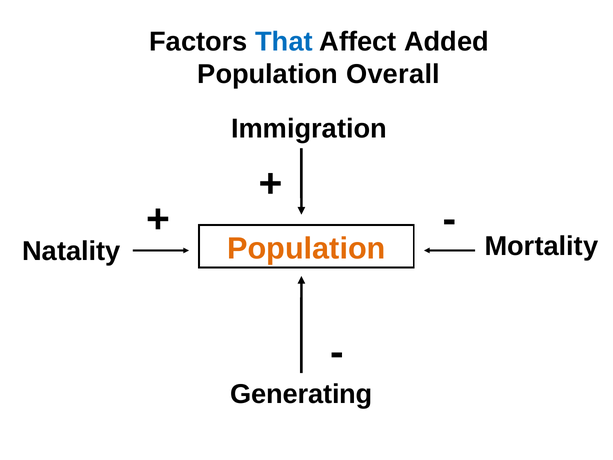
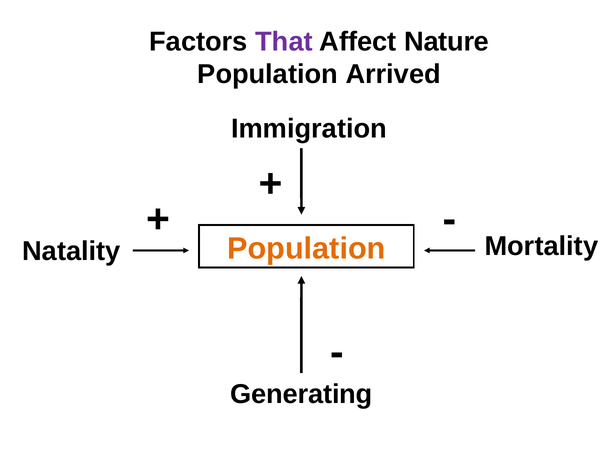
That colour: blue -> purple
Added: Added -> Nature
Overall: Overall -> Arrived
